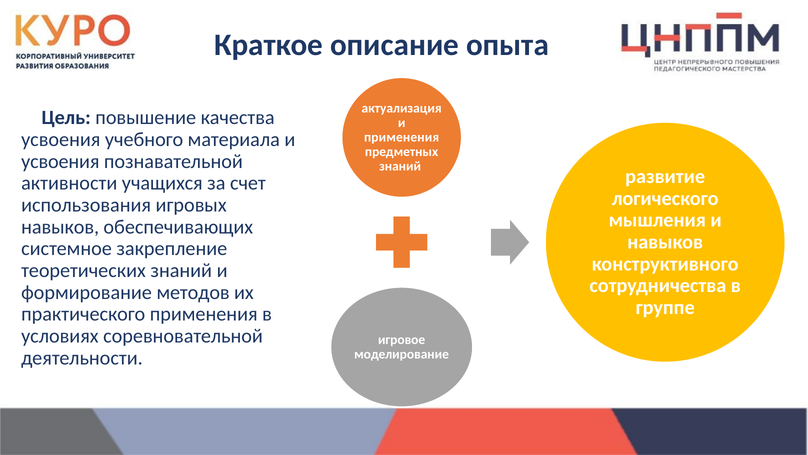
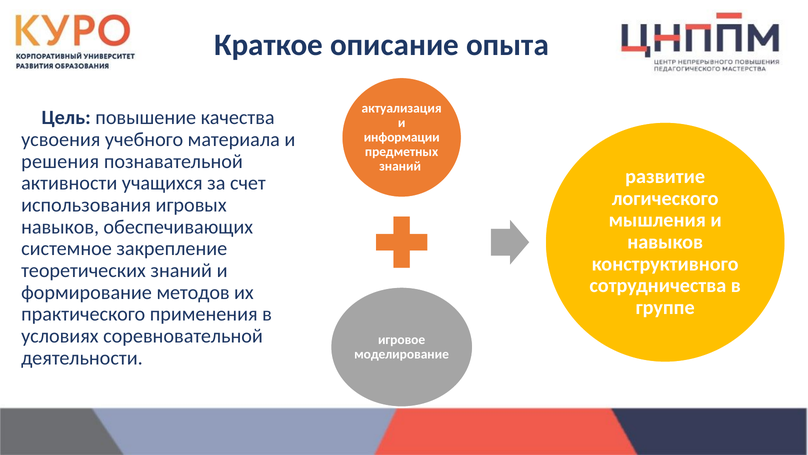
применения at (402, 137): применения -> информации
усвоения at (60, 161): усвоения -> решения
